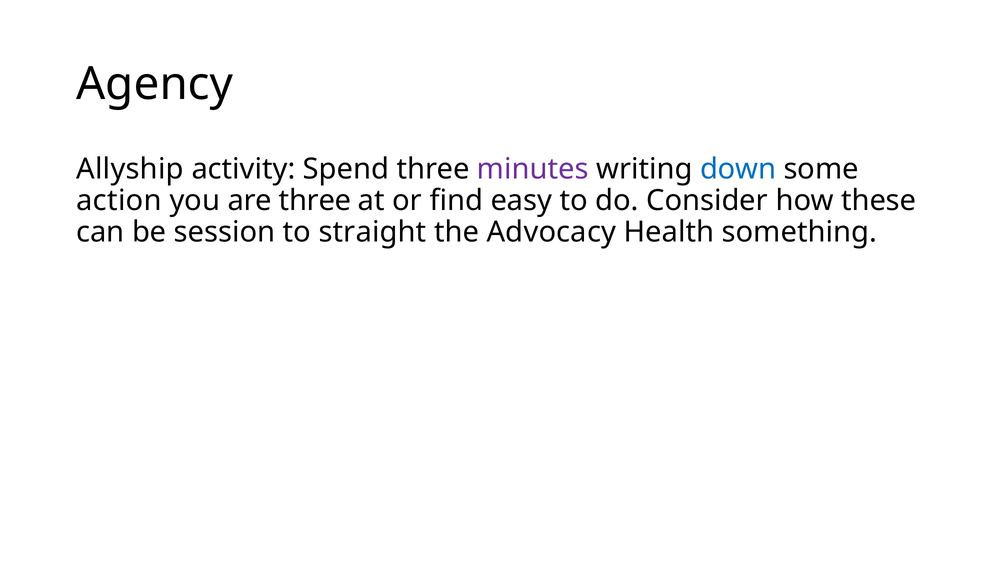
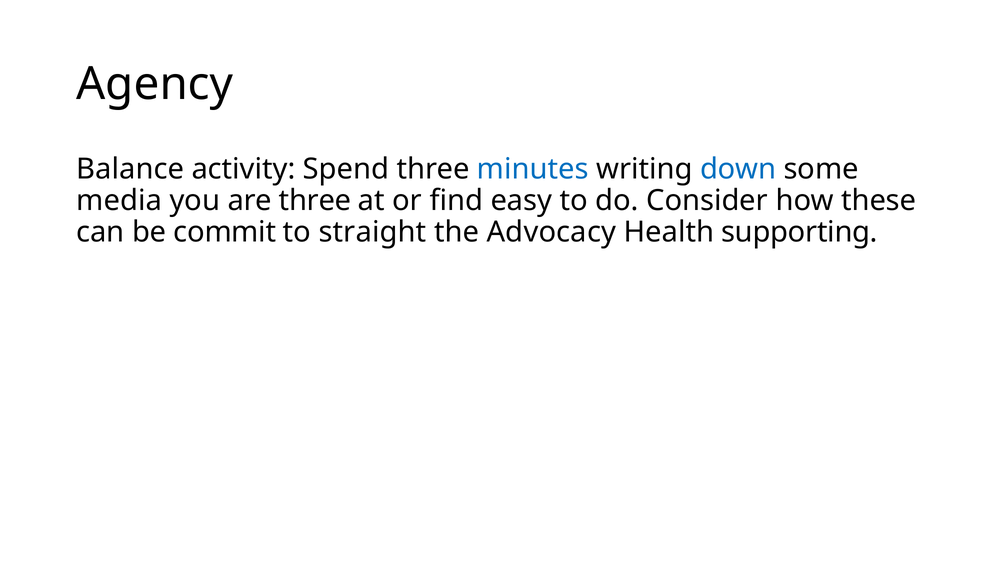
Allyship: Allyship -> Balance
minutes colour: purple -> blue
action: action -> media
session: session -> commit
something: something -> supporting
